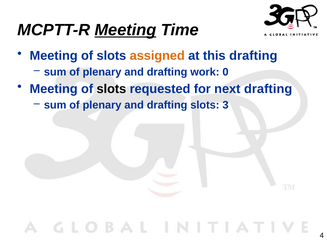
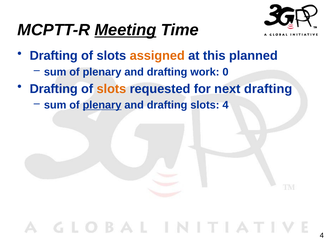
Meeting at (54, 55): Meeting -> Drafting
this drafting: drafting -> planned
Meeting at (54, 89): Meeting -> Drafting
slots at (111, 89) colour: black -> orange
plenary at (102, 105) underline: none -> present
slots 3: 3 -> 4
